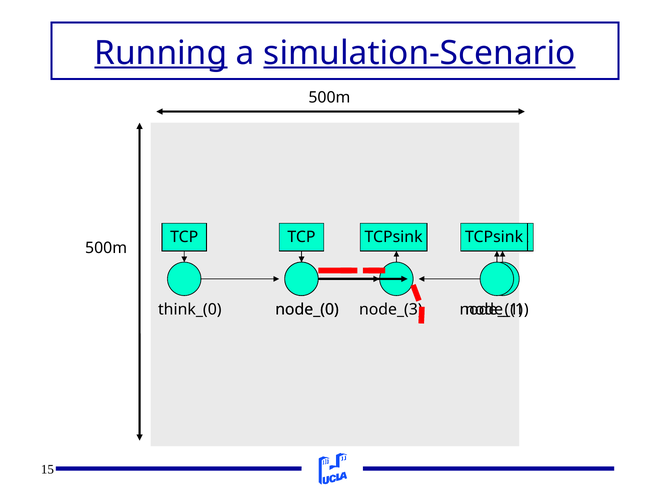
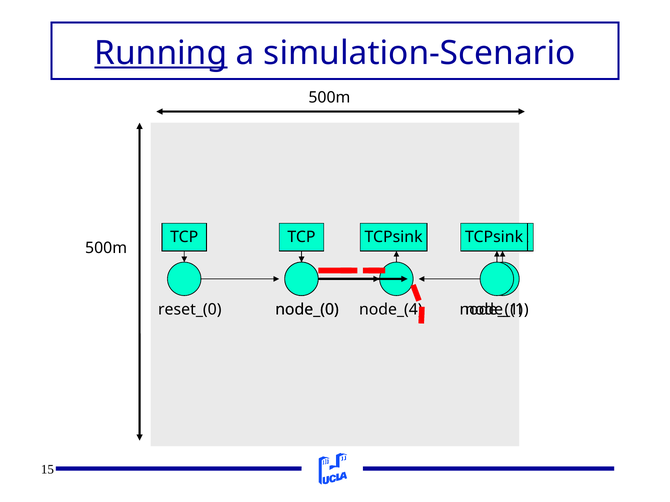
simulation-Scenario underline: present -> none
think_(0: think_(0 -> reset_(0
node_(3: node_(3 -> node_(4
